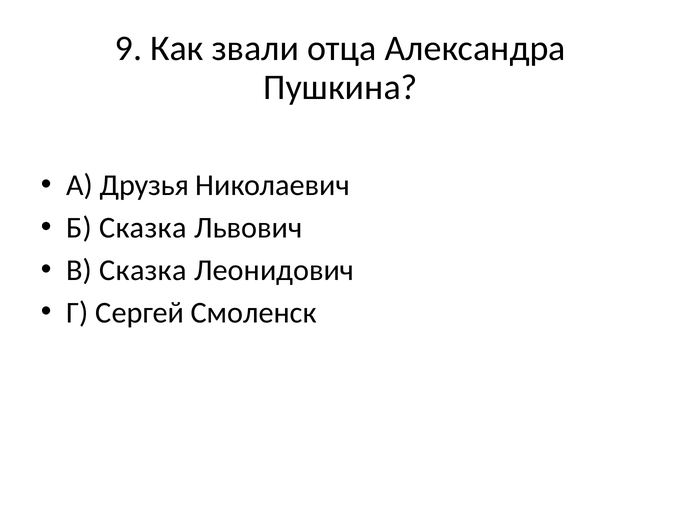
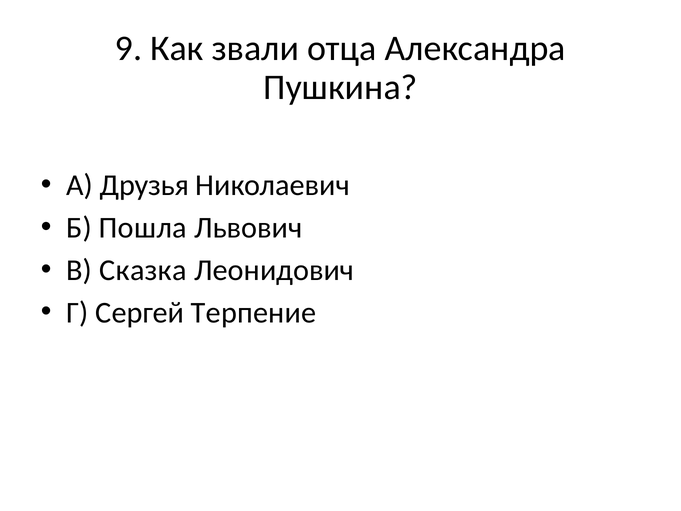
Б Сказка: Сказка -> Пошла
Смоленск: Смоленск -> Терпение
